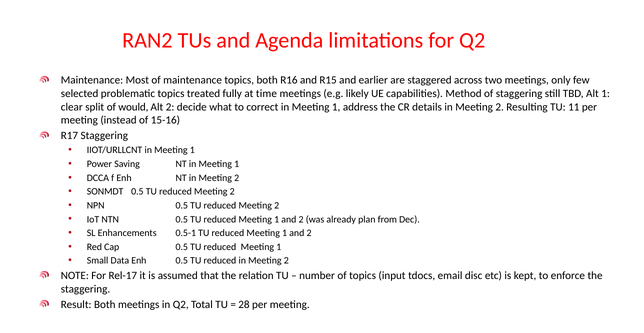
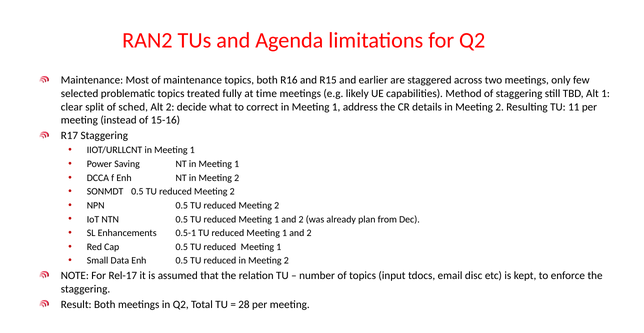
would: would -> sched
